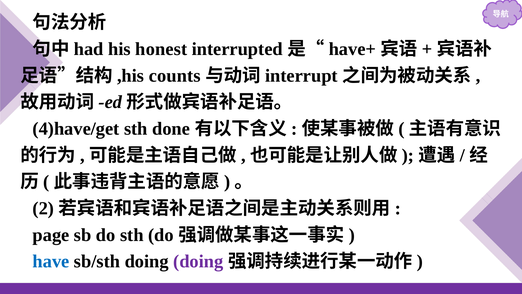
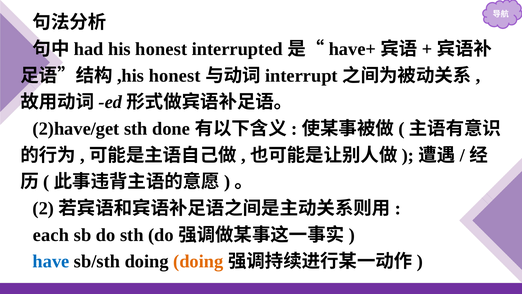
counts at (175, 76): counts -> honest
4)have/get: 4)have/get -> 2)have/get
page: page -> each
doing at (198, 261) colour: purple -> orange
